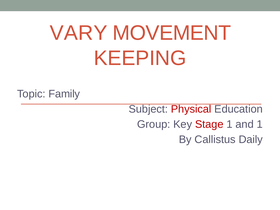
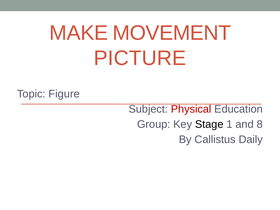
VARY: VARY -> MAKE
KEEPING: KEEPING -> PICTURE
Family: Family -> Figure
Stage colour: red -> black
and 1: 1 -> 8
